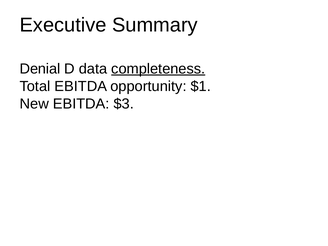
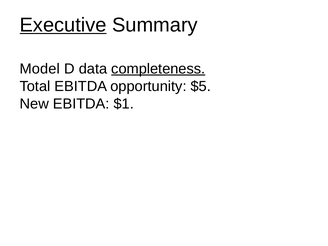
Executive underline: none -> present
Denial: Denial -> Model
$1: $1 -> $5
$3: $3 -> $1
